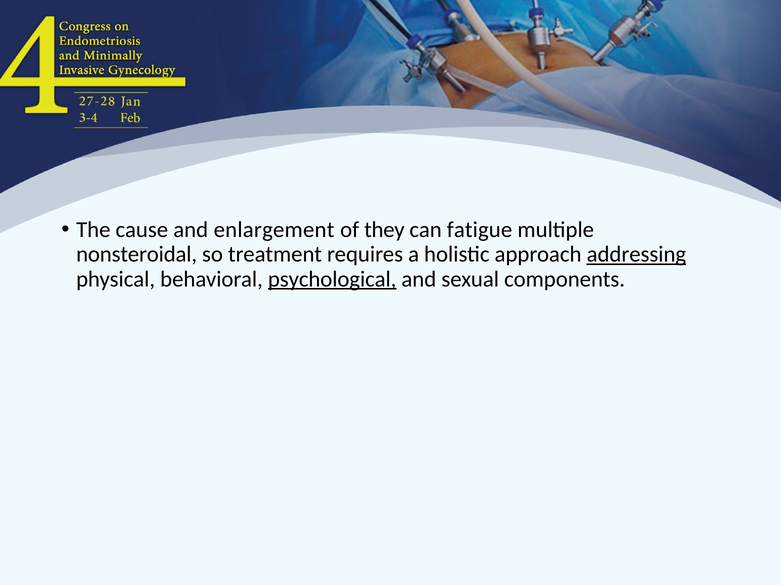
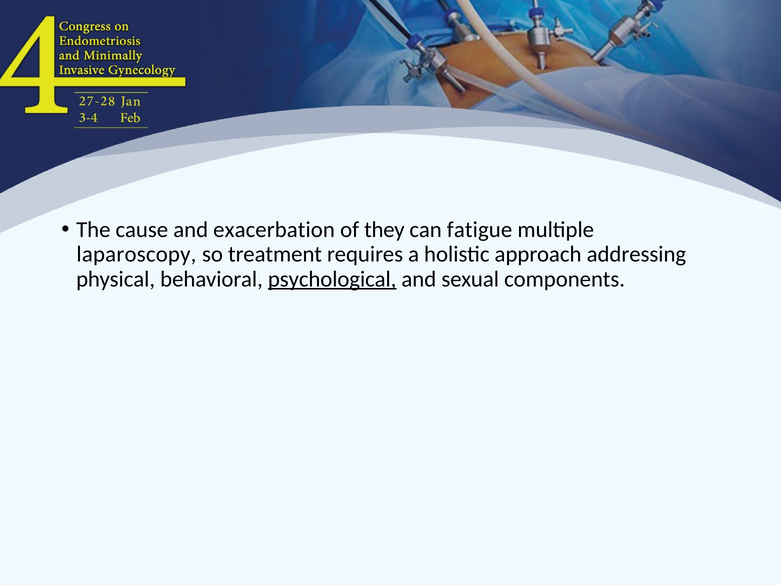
enlargement: enlargement -> exacerbation
nonsteroidal: nonsteroidal -> laparoscopy
addressing underline: present -> none
